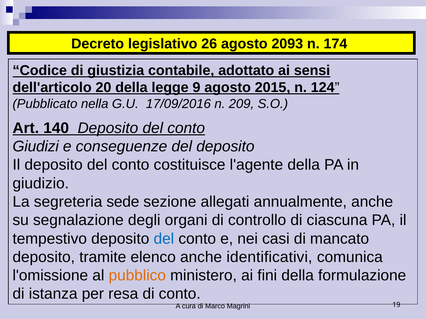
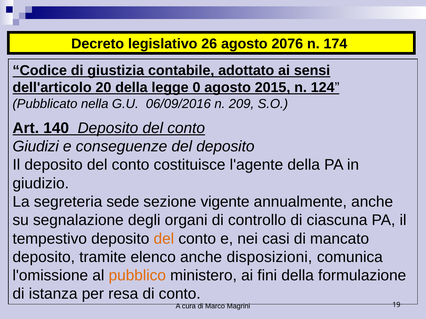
2093: 2093 -> 2076
9: 9 -> 0
17/09/2016: 17/09/2016 -> 06/09/2016
allegati: allegati -> vigente
del at (164, 239) colour: blue -> orange
identificativi: identificativi -> disposizioni
